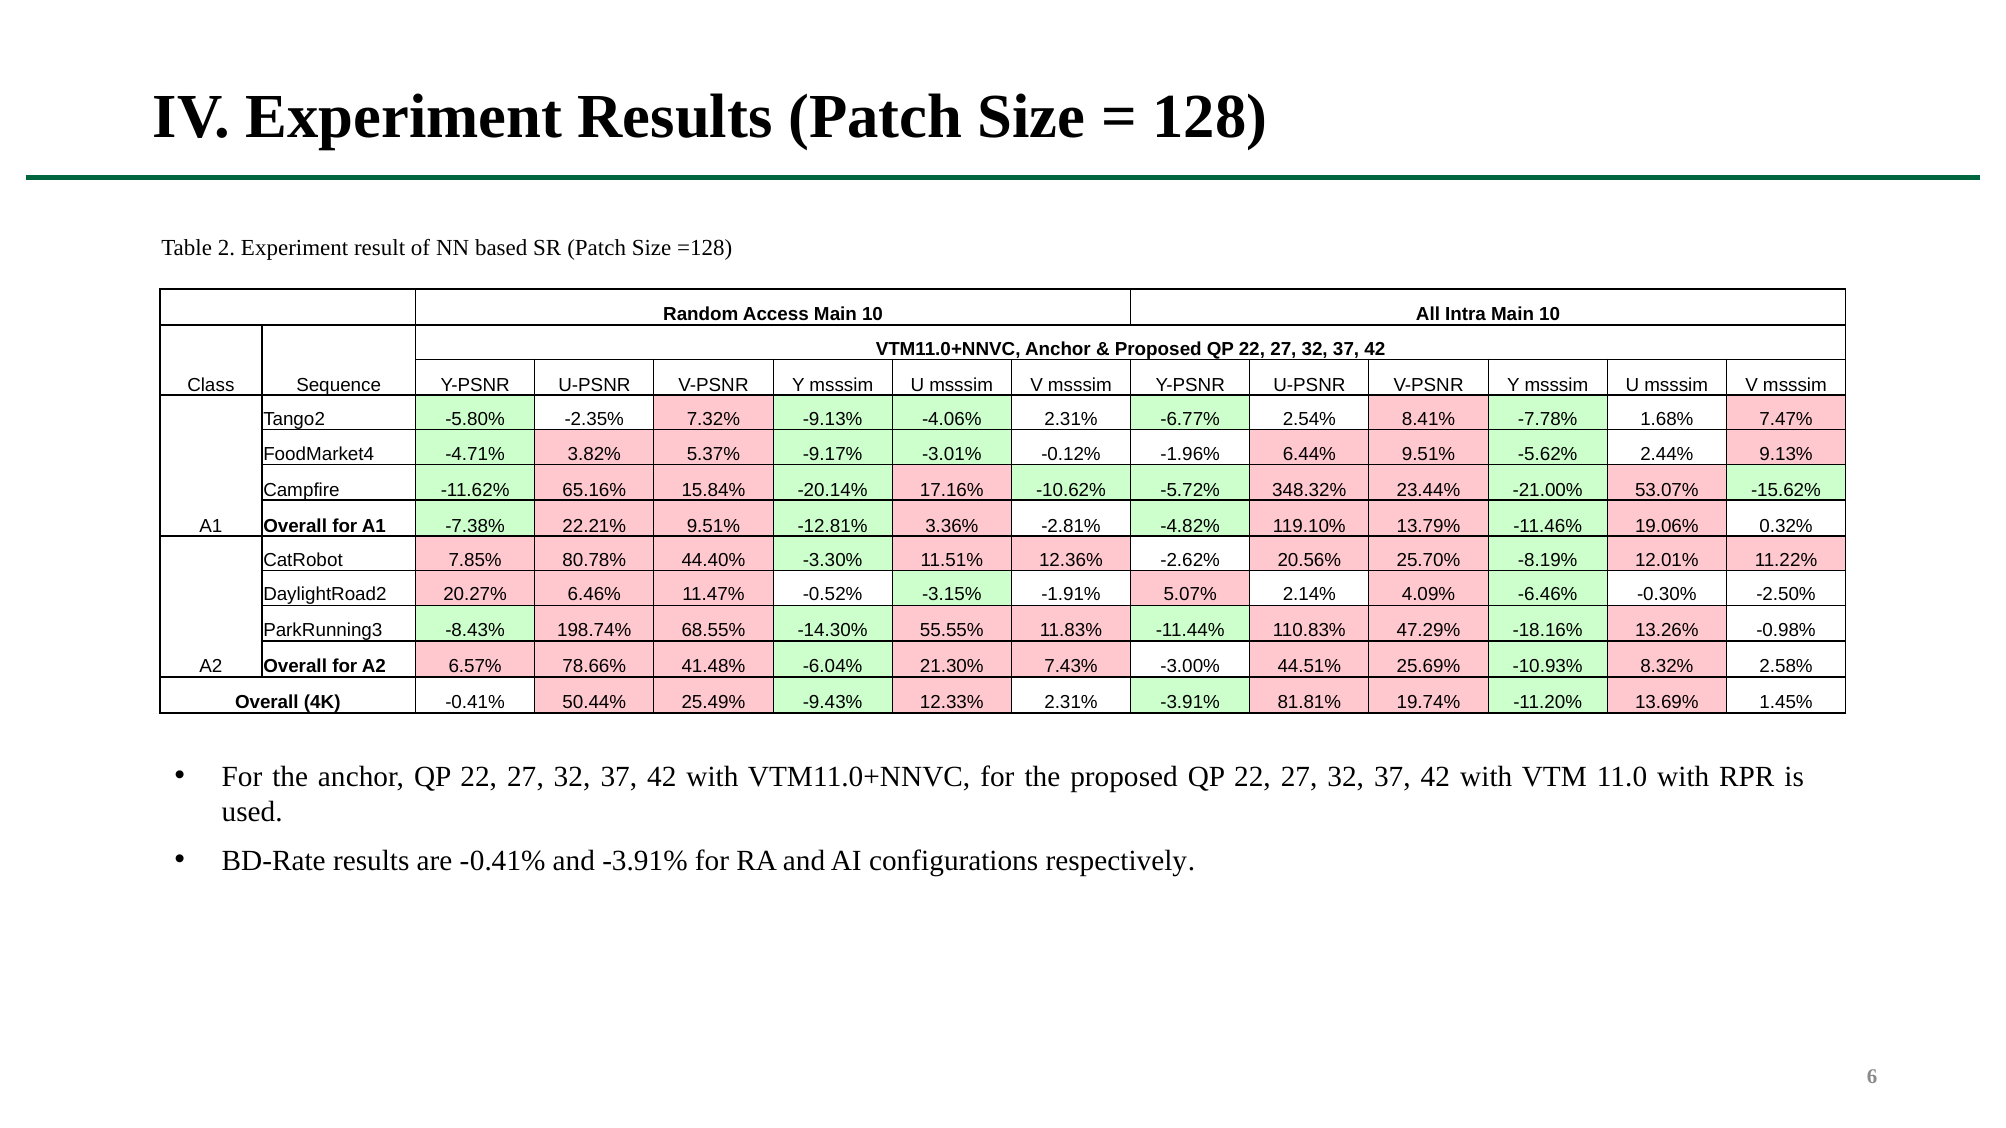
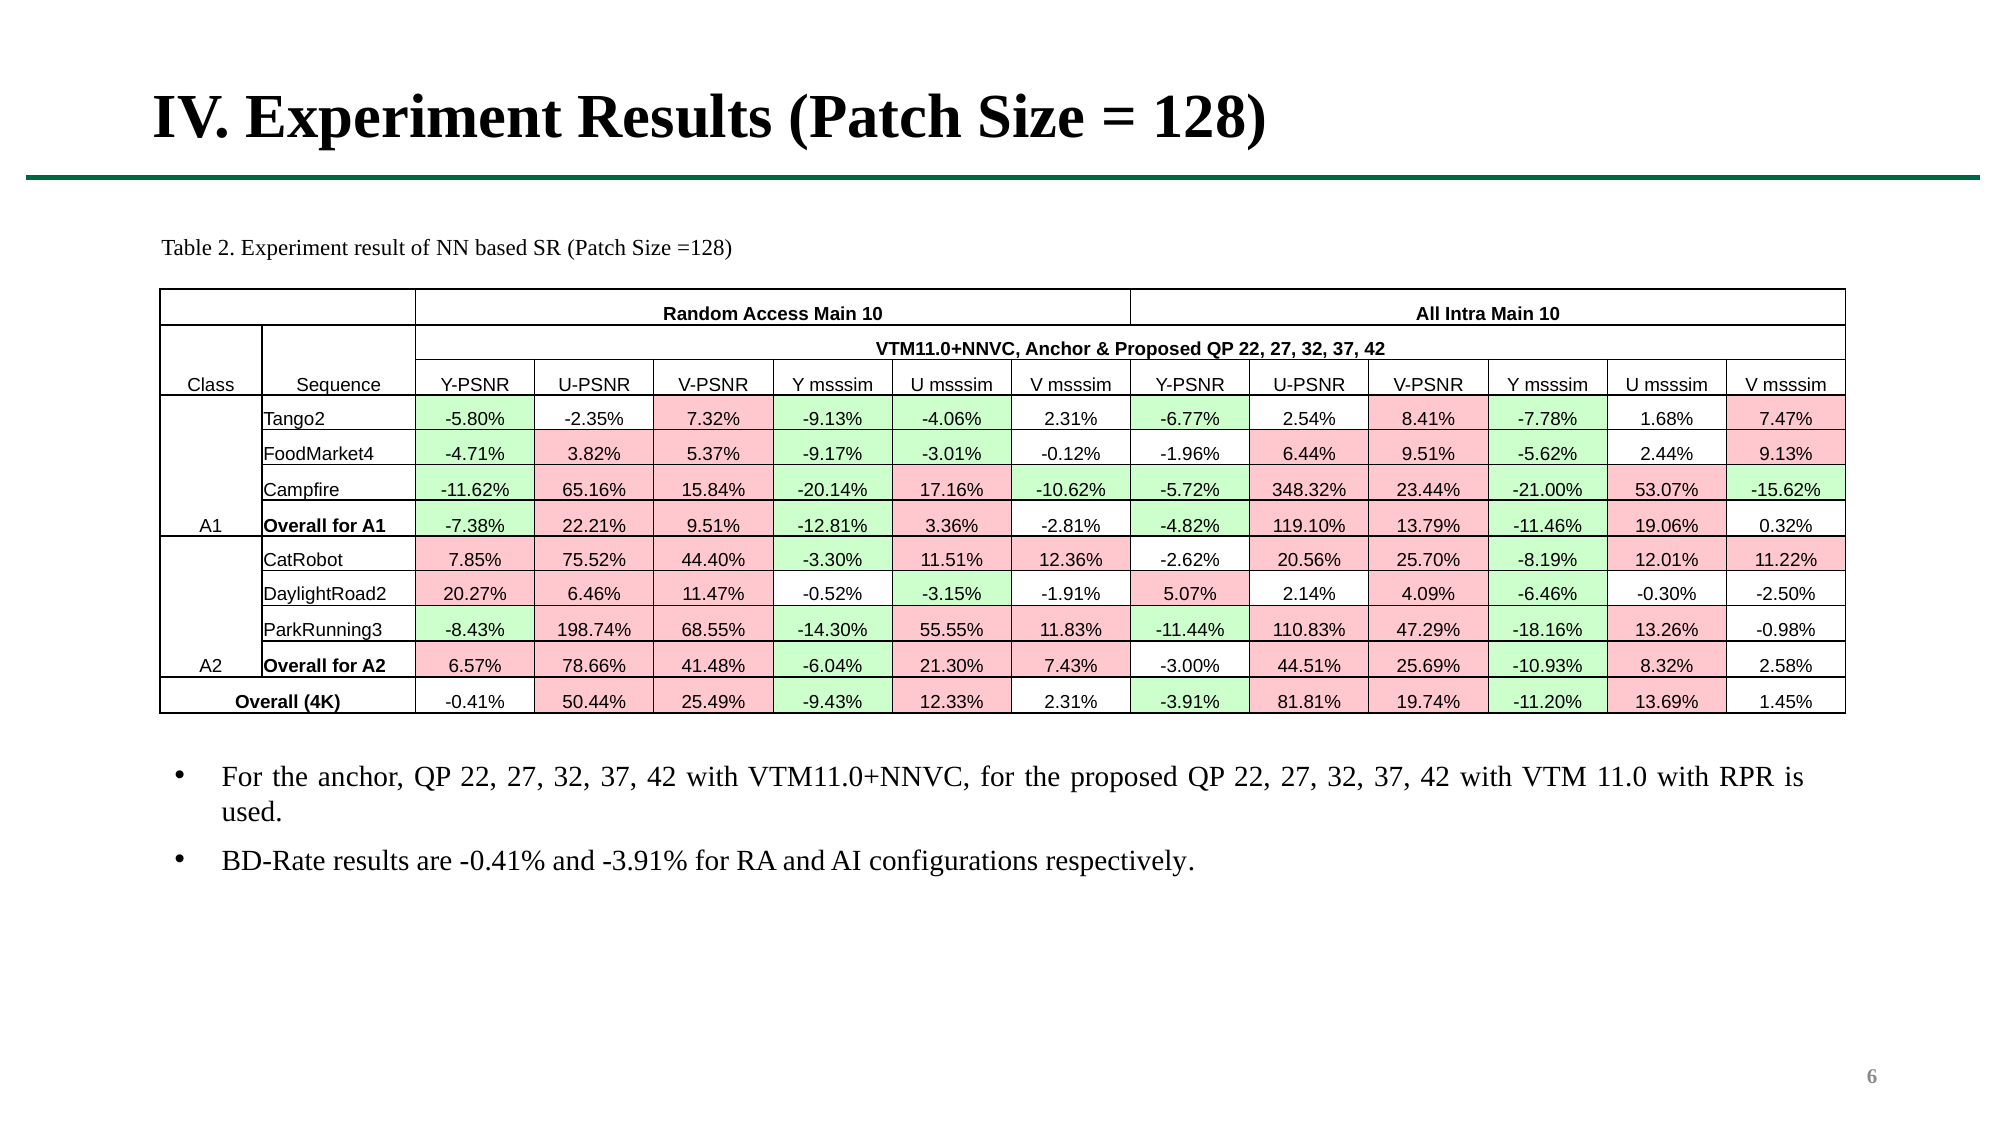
80.78%: 80.78% -> 75.52%
